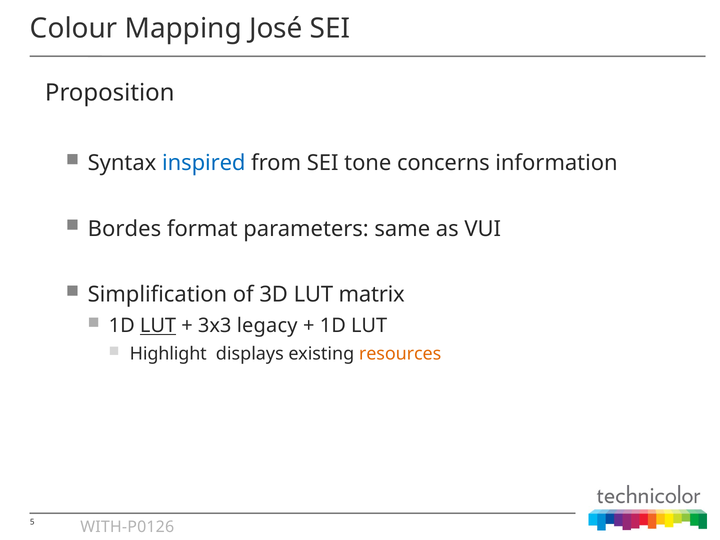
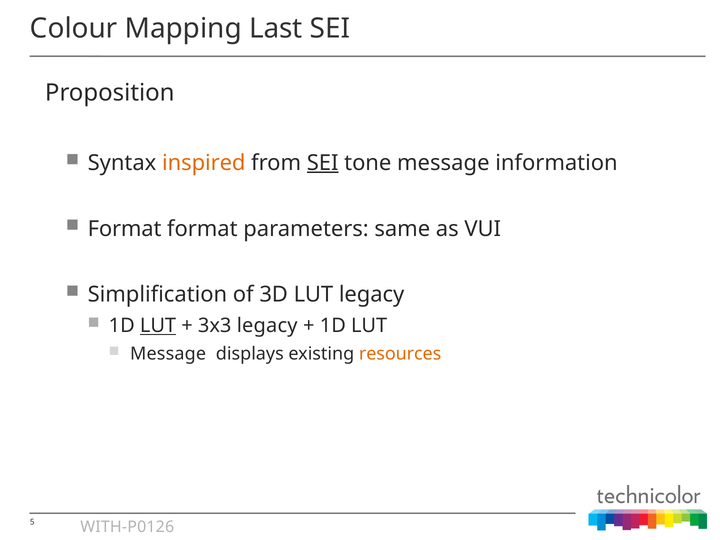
José: José -> Last
inspired colour: blue -> orange
SEI at (323, 163) underline: none -> present
tone concerns: concerns -> message
Bordes at (124, 229): Bordes -> Format
LUT matrix: matrix -> legacy
Highlight at (168, 354): Highlight -> Message
